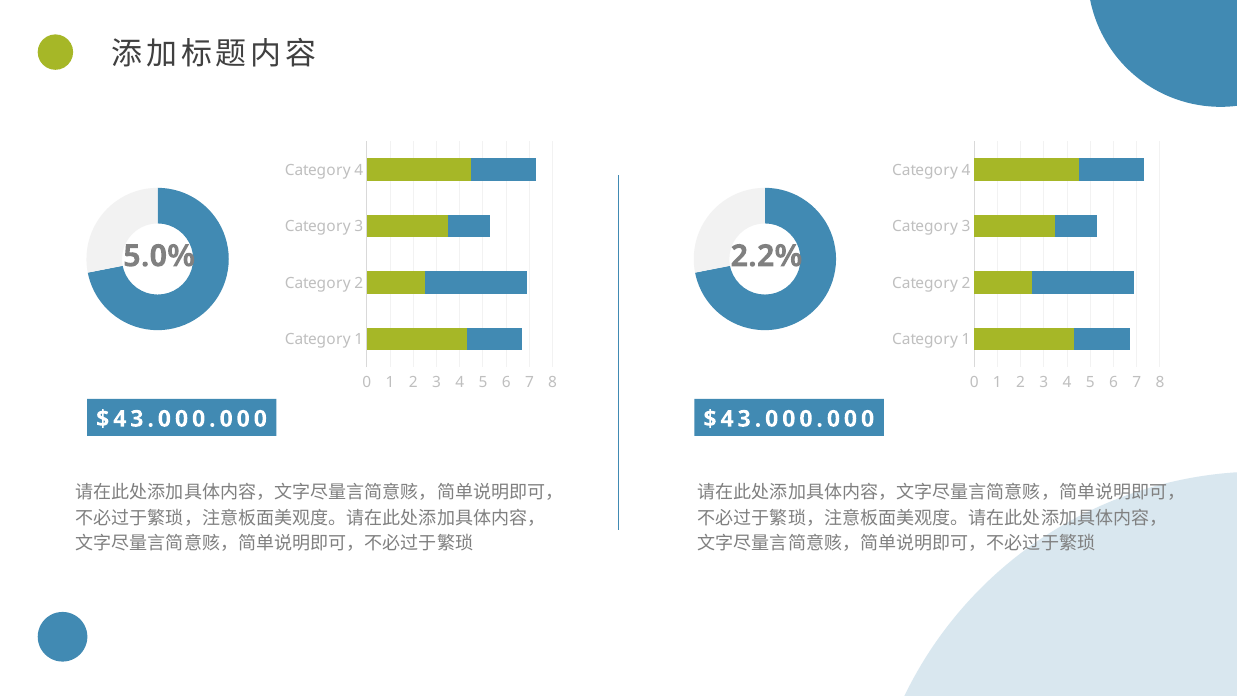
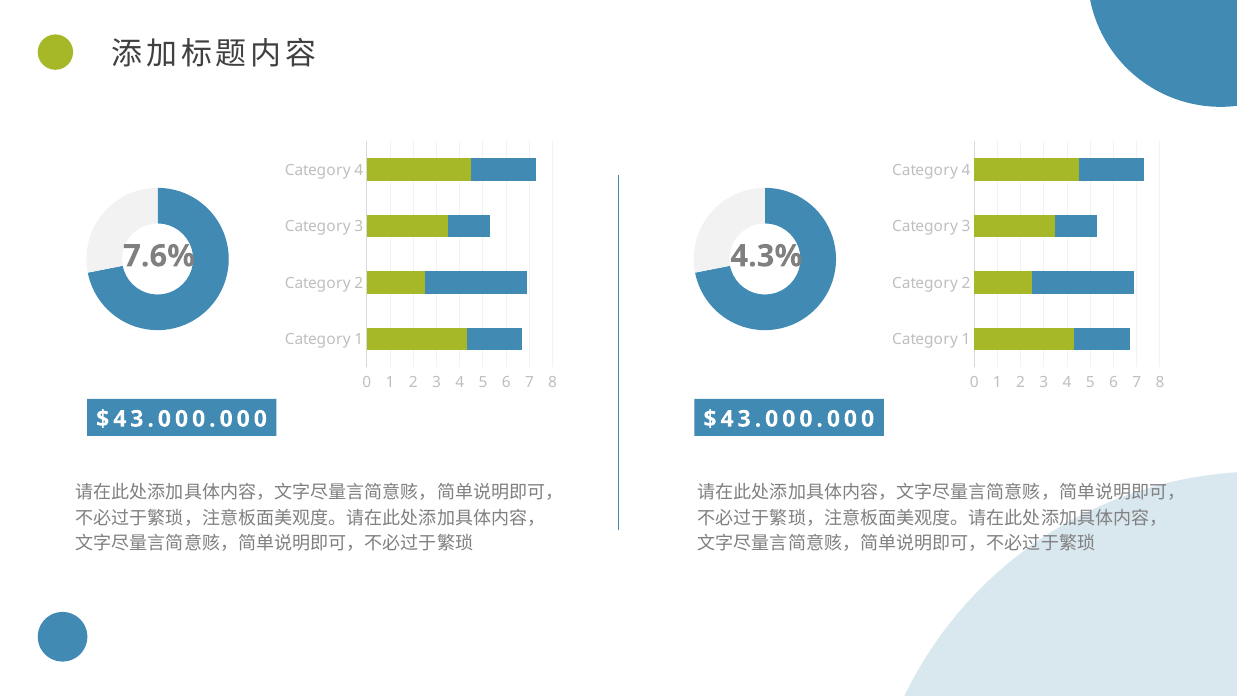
5.0%: 5.0% -> 7.6%
2.2%: 2.2% -> 4.3%
